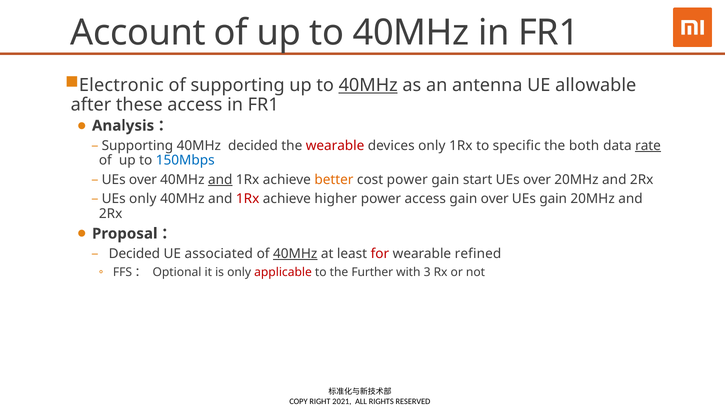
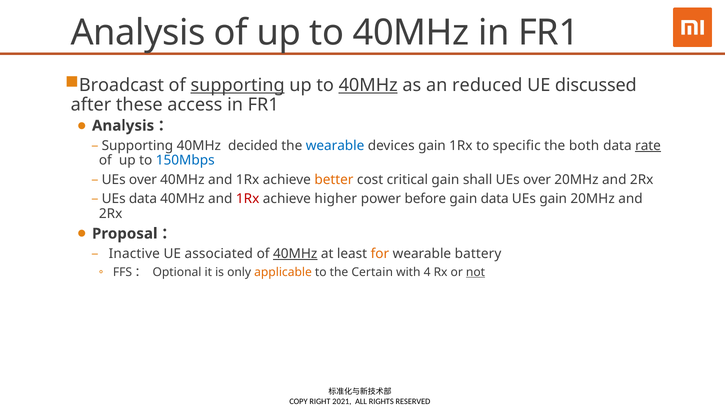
Account at (138, 33): Account -> Analysis
Electronic: Electronic -> Broadcast
supporting underline: none -> present
antenna: antenna -> reduced
allowable: allowable -> discussed
wearable at (335, 146) colour: red -> blue
devices only: only -> gain
and at (220, 180) underline: present -> none
cost power: power -> critical
start: start -> shall
only at (143, 199): only -> data
power access: access -> before
gain over: over -> data
Decided at (134, 254): Decided -> Inactive
for colour: red -> orange
refined: refined -> battery
applicable colour: red -> orange
Further: Further -> Certain
3: 3 -> 4
not underline: none -> present
